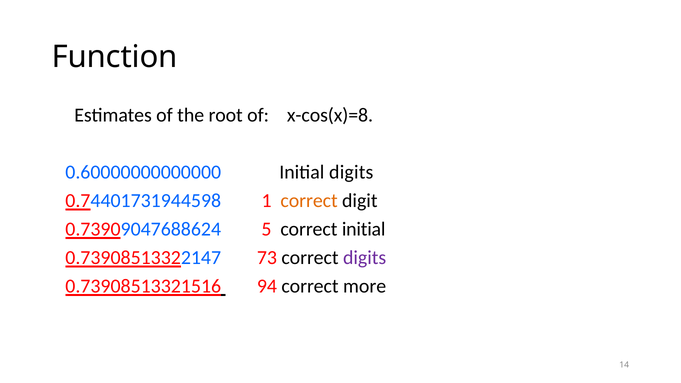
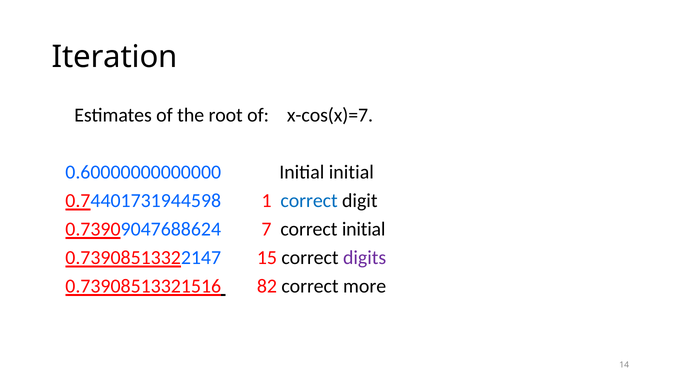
Function: Function -> Iteration
x-cos(x)=8: x-cos(x)=8 -> x-cos(x)=7
Initial digits: digits -> initial
correct at (309, 201) colour: orange -> blue
5: 5 -> 7
73: 73 -> 15
94: 94 -> 82
